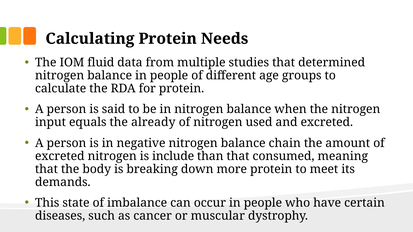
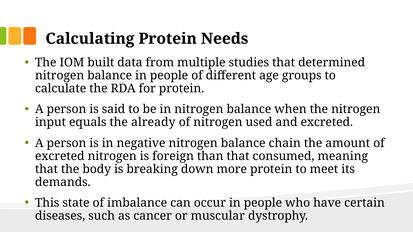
fluid: fluid -> built
include: include -> foreign
